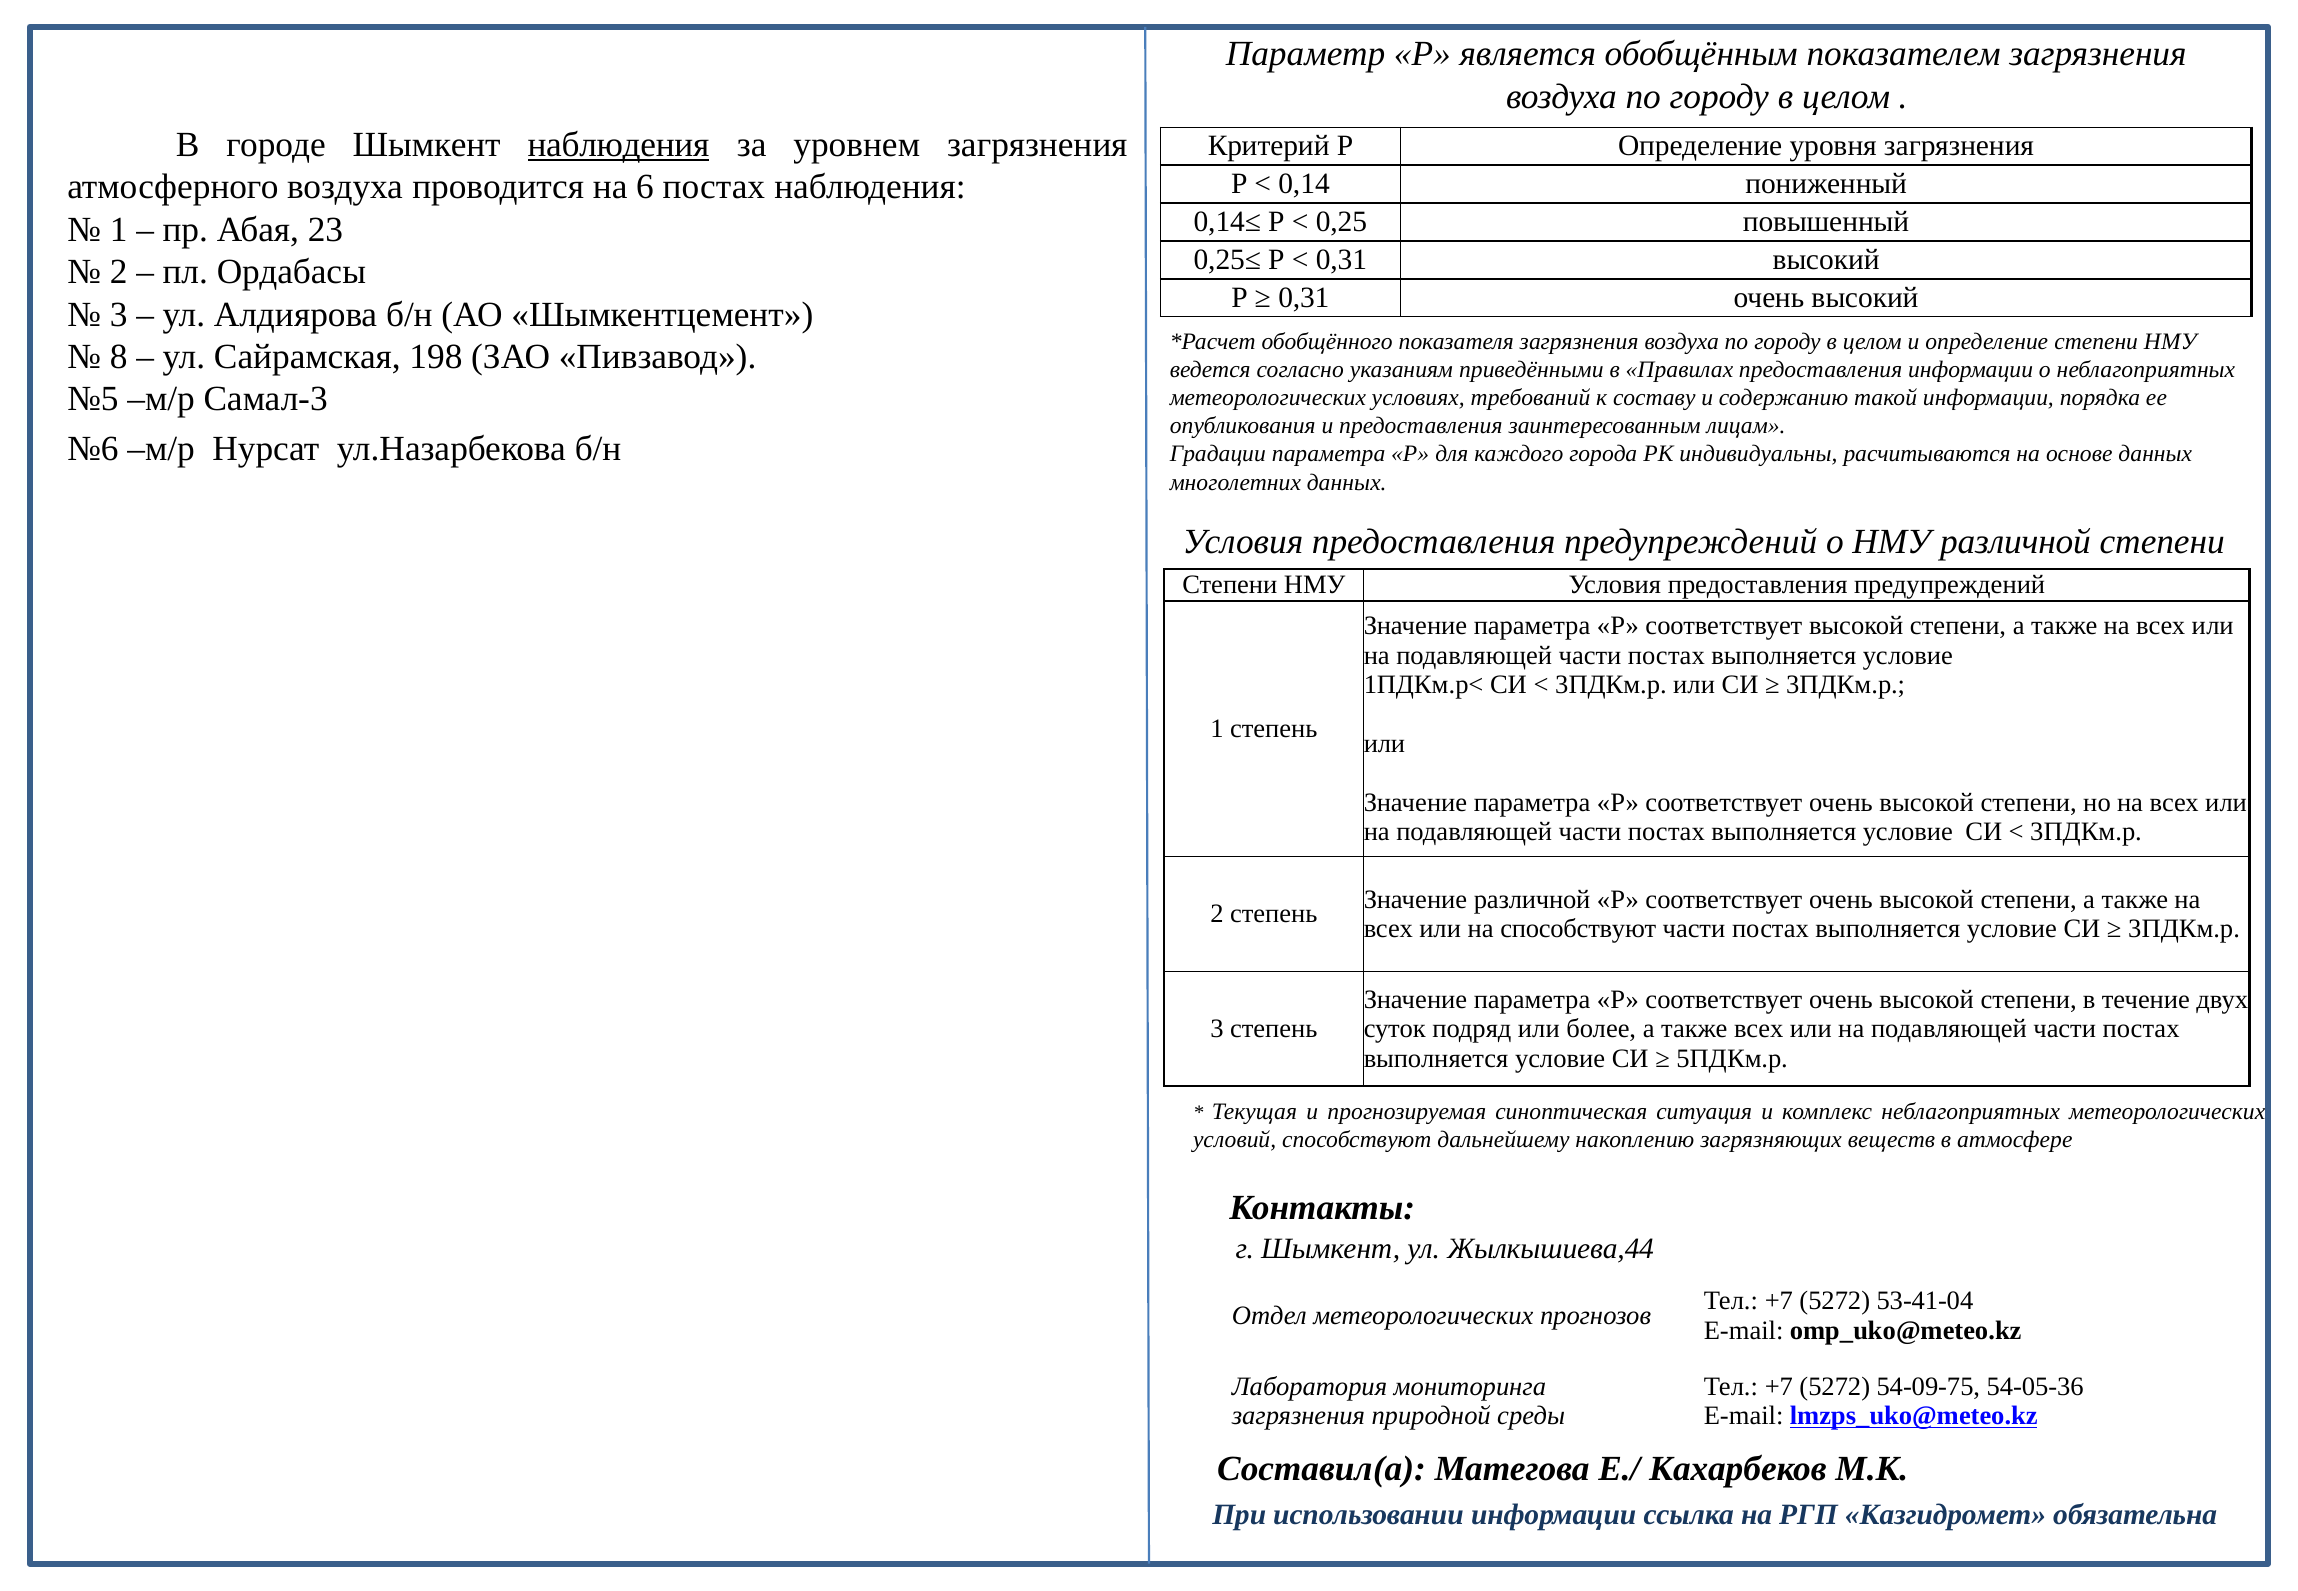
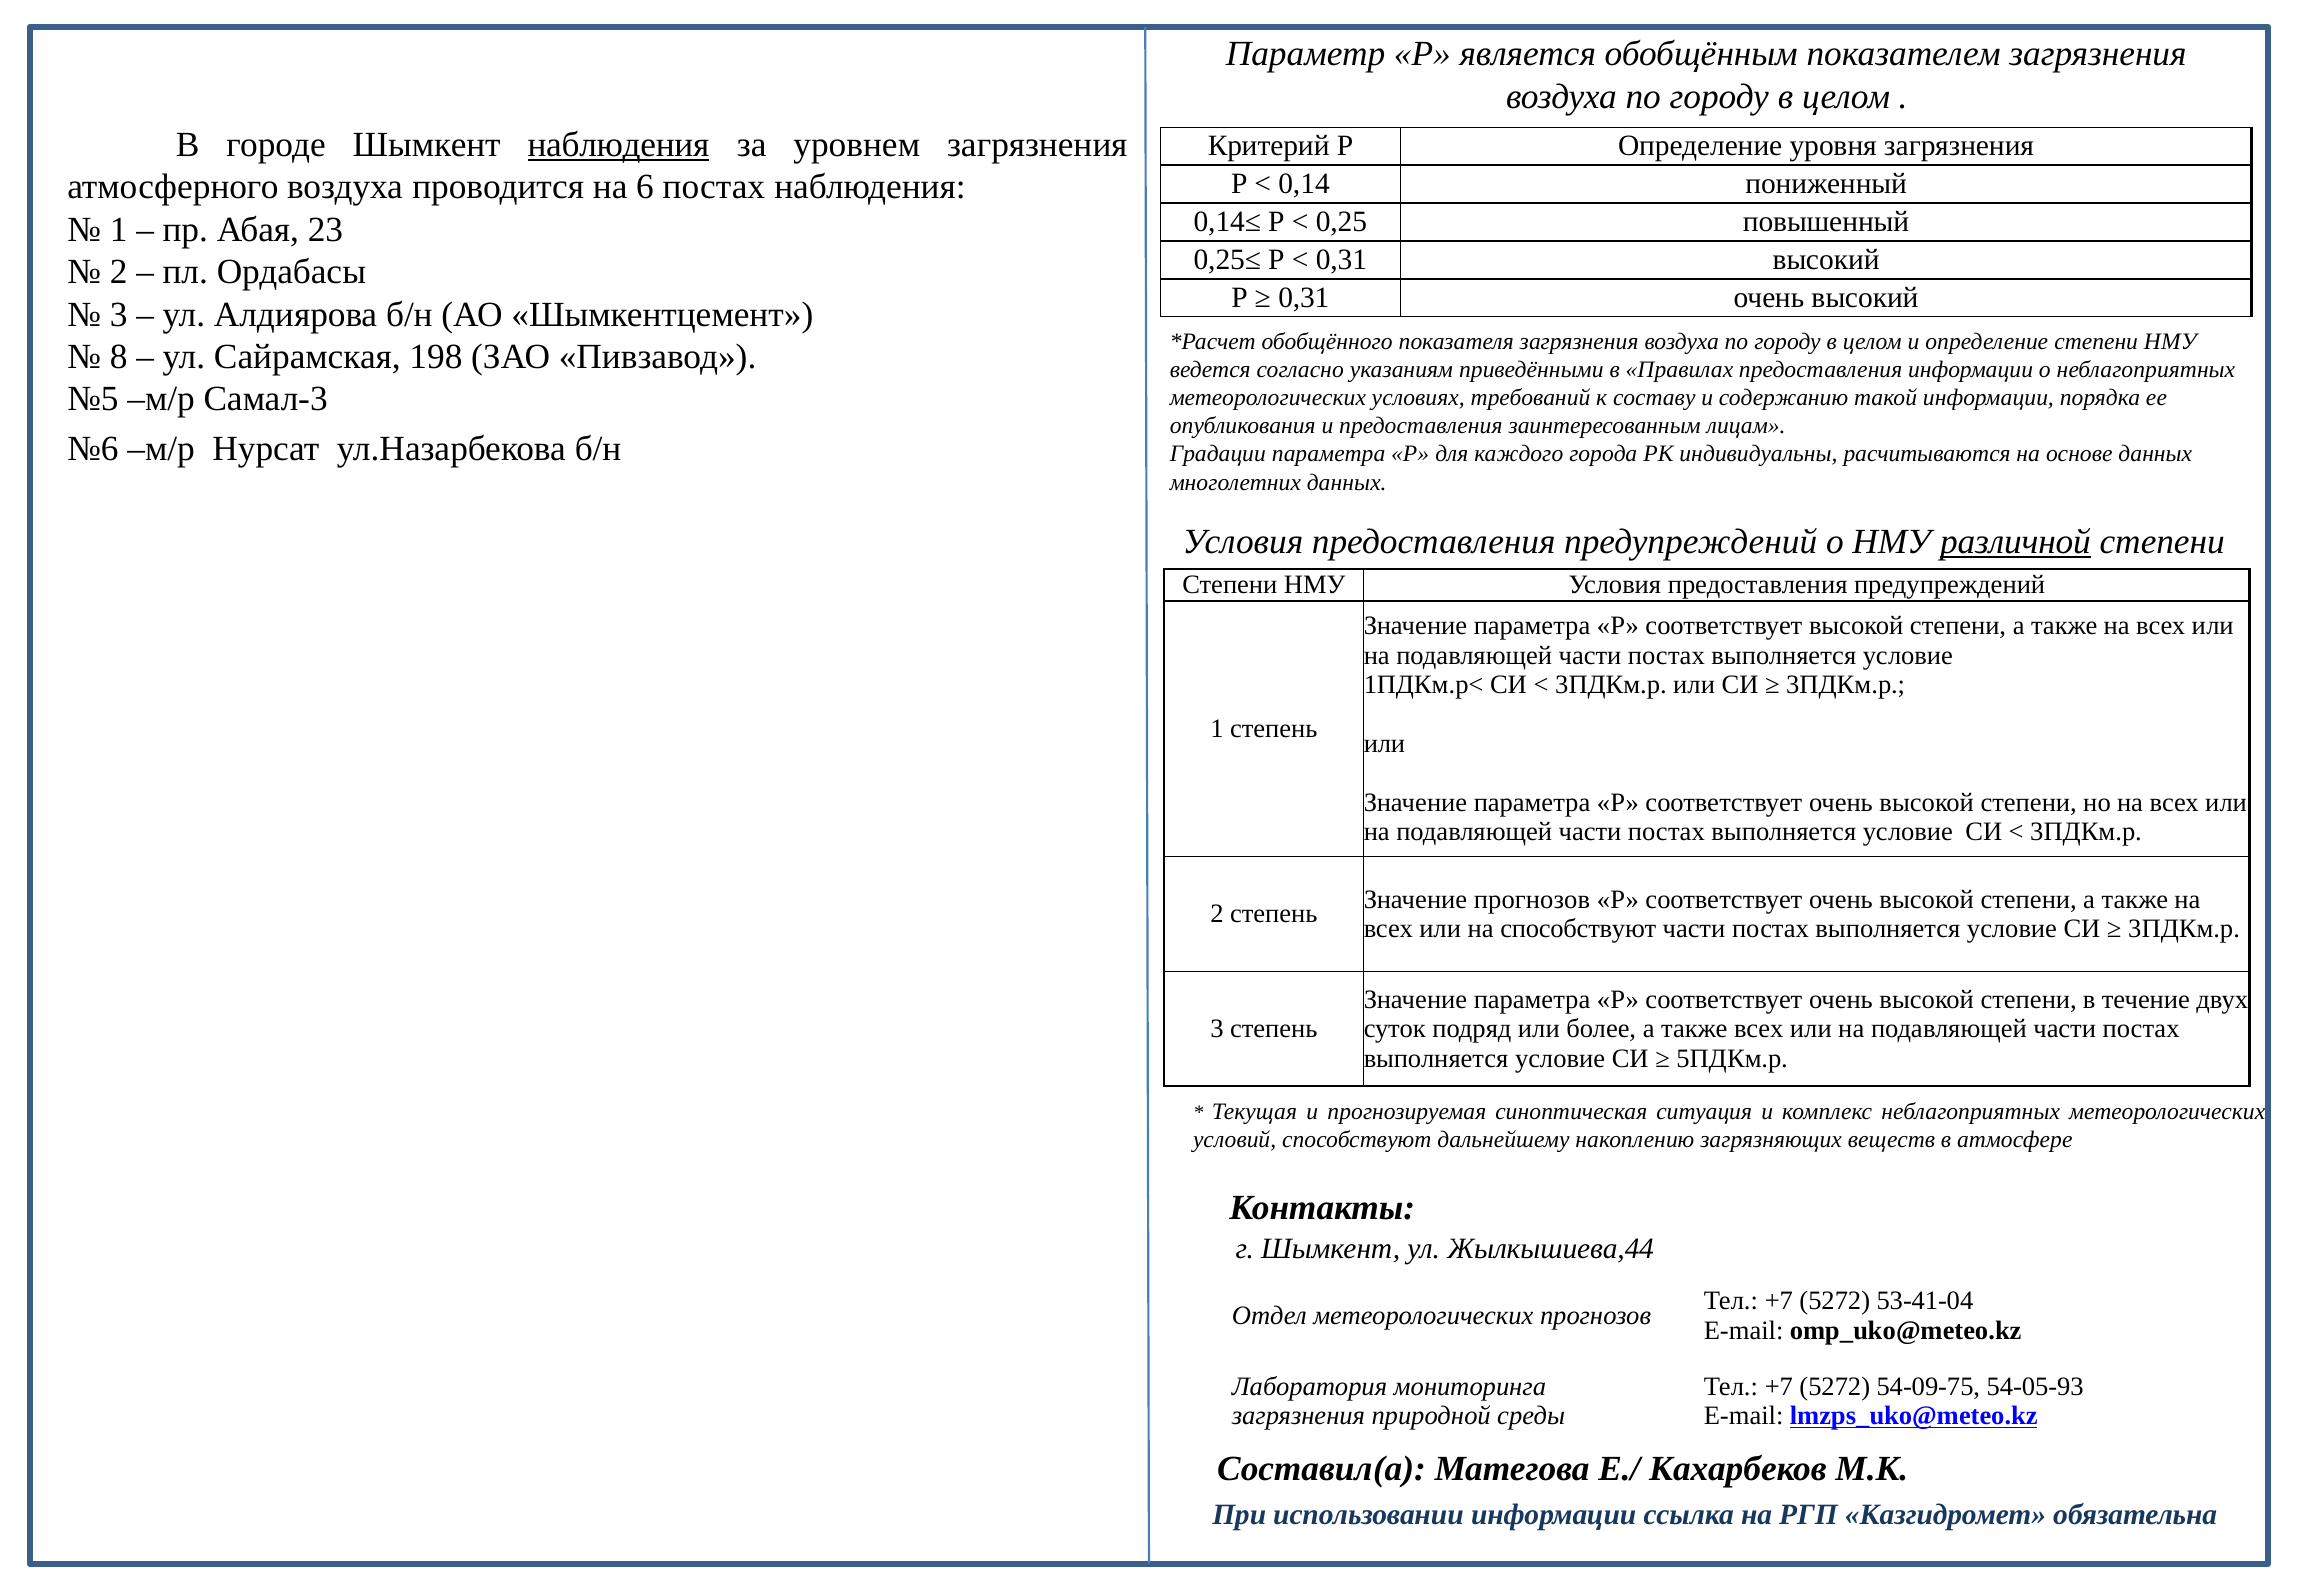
различной at (2015, 542) underline: none -> present
Значение различной: различной -> прогнозов
54-05-36: 54-05-36 -> 54-05-93
